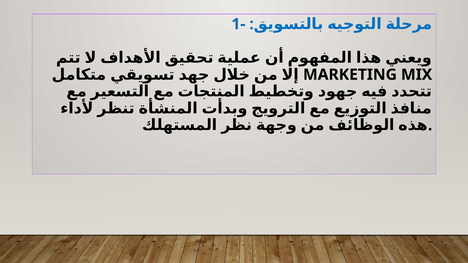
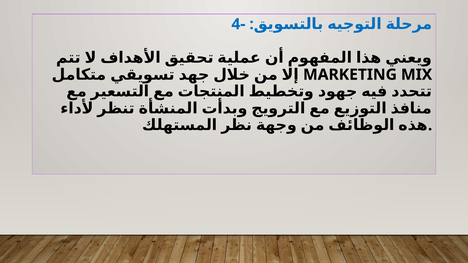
1-: 1- -> 4-
